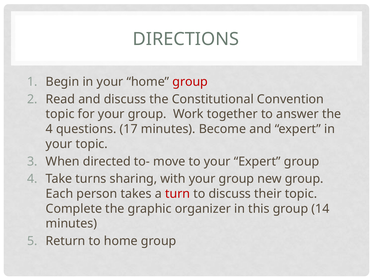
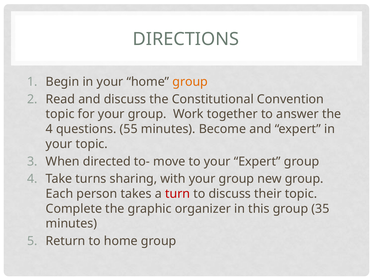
group at (190, 82) colour: red -> orange
17: 17 -> 55
14: 14 -> 35
